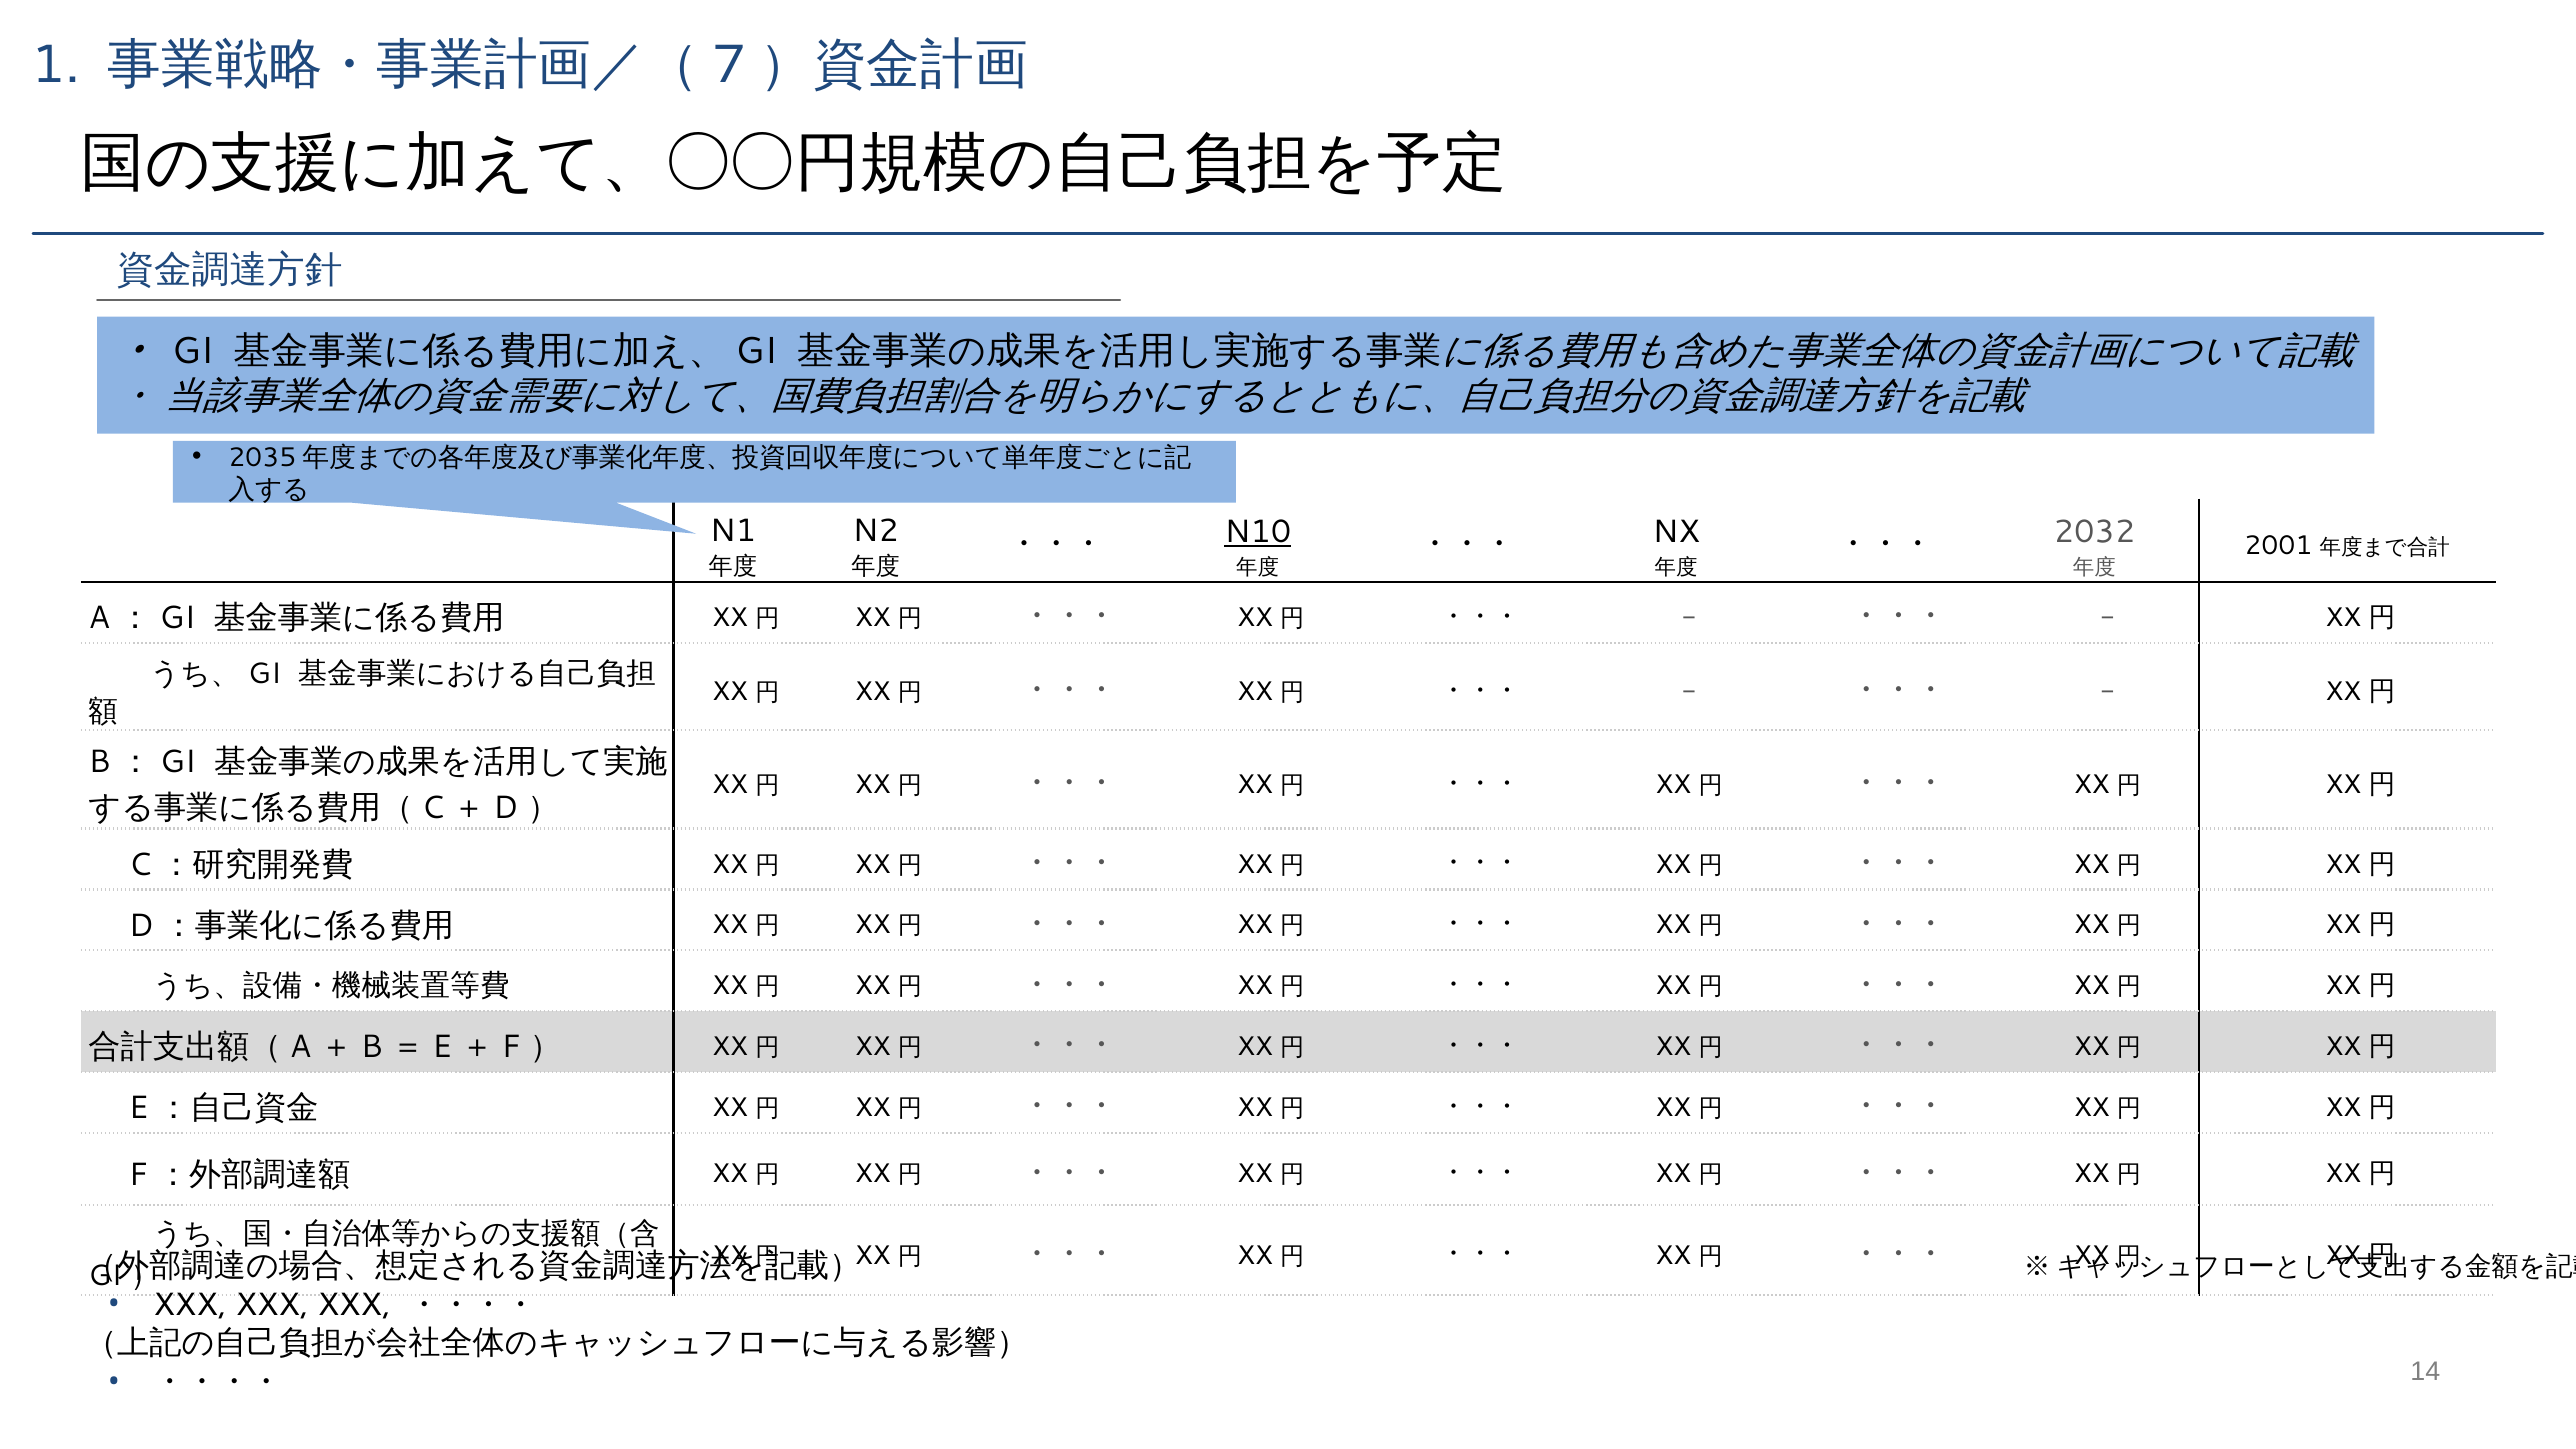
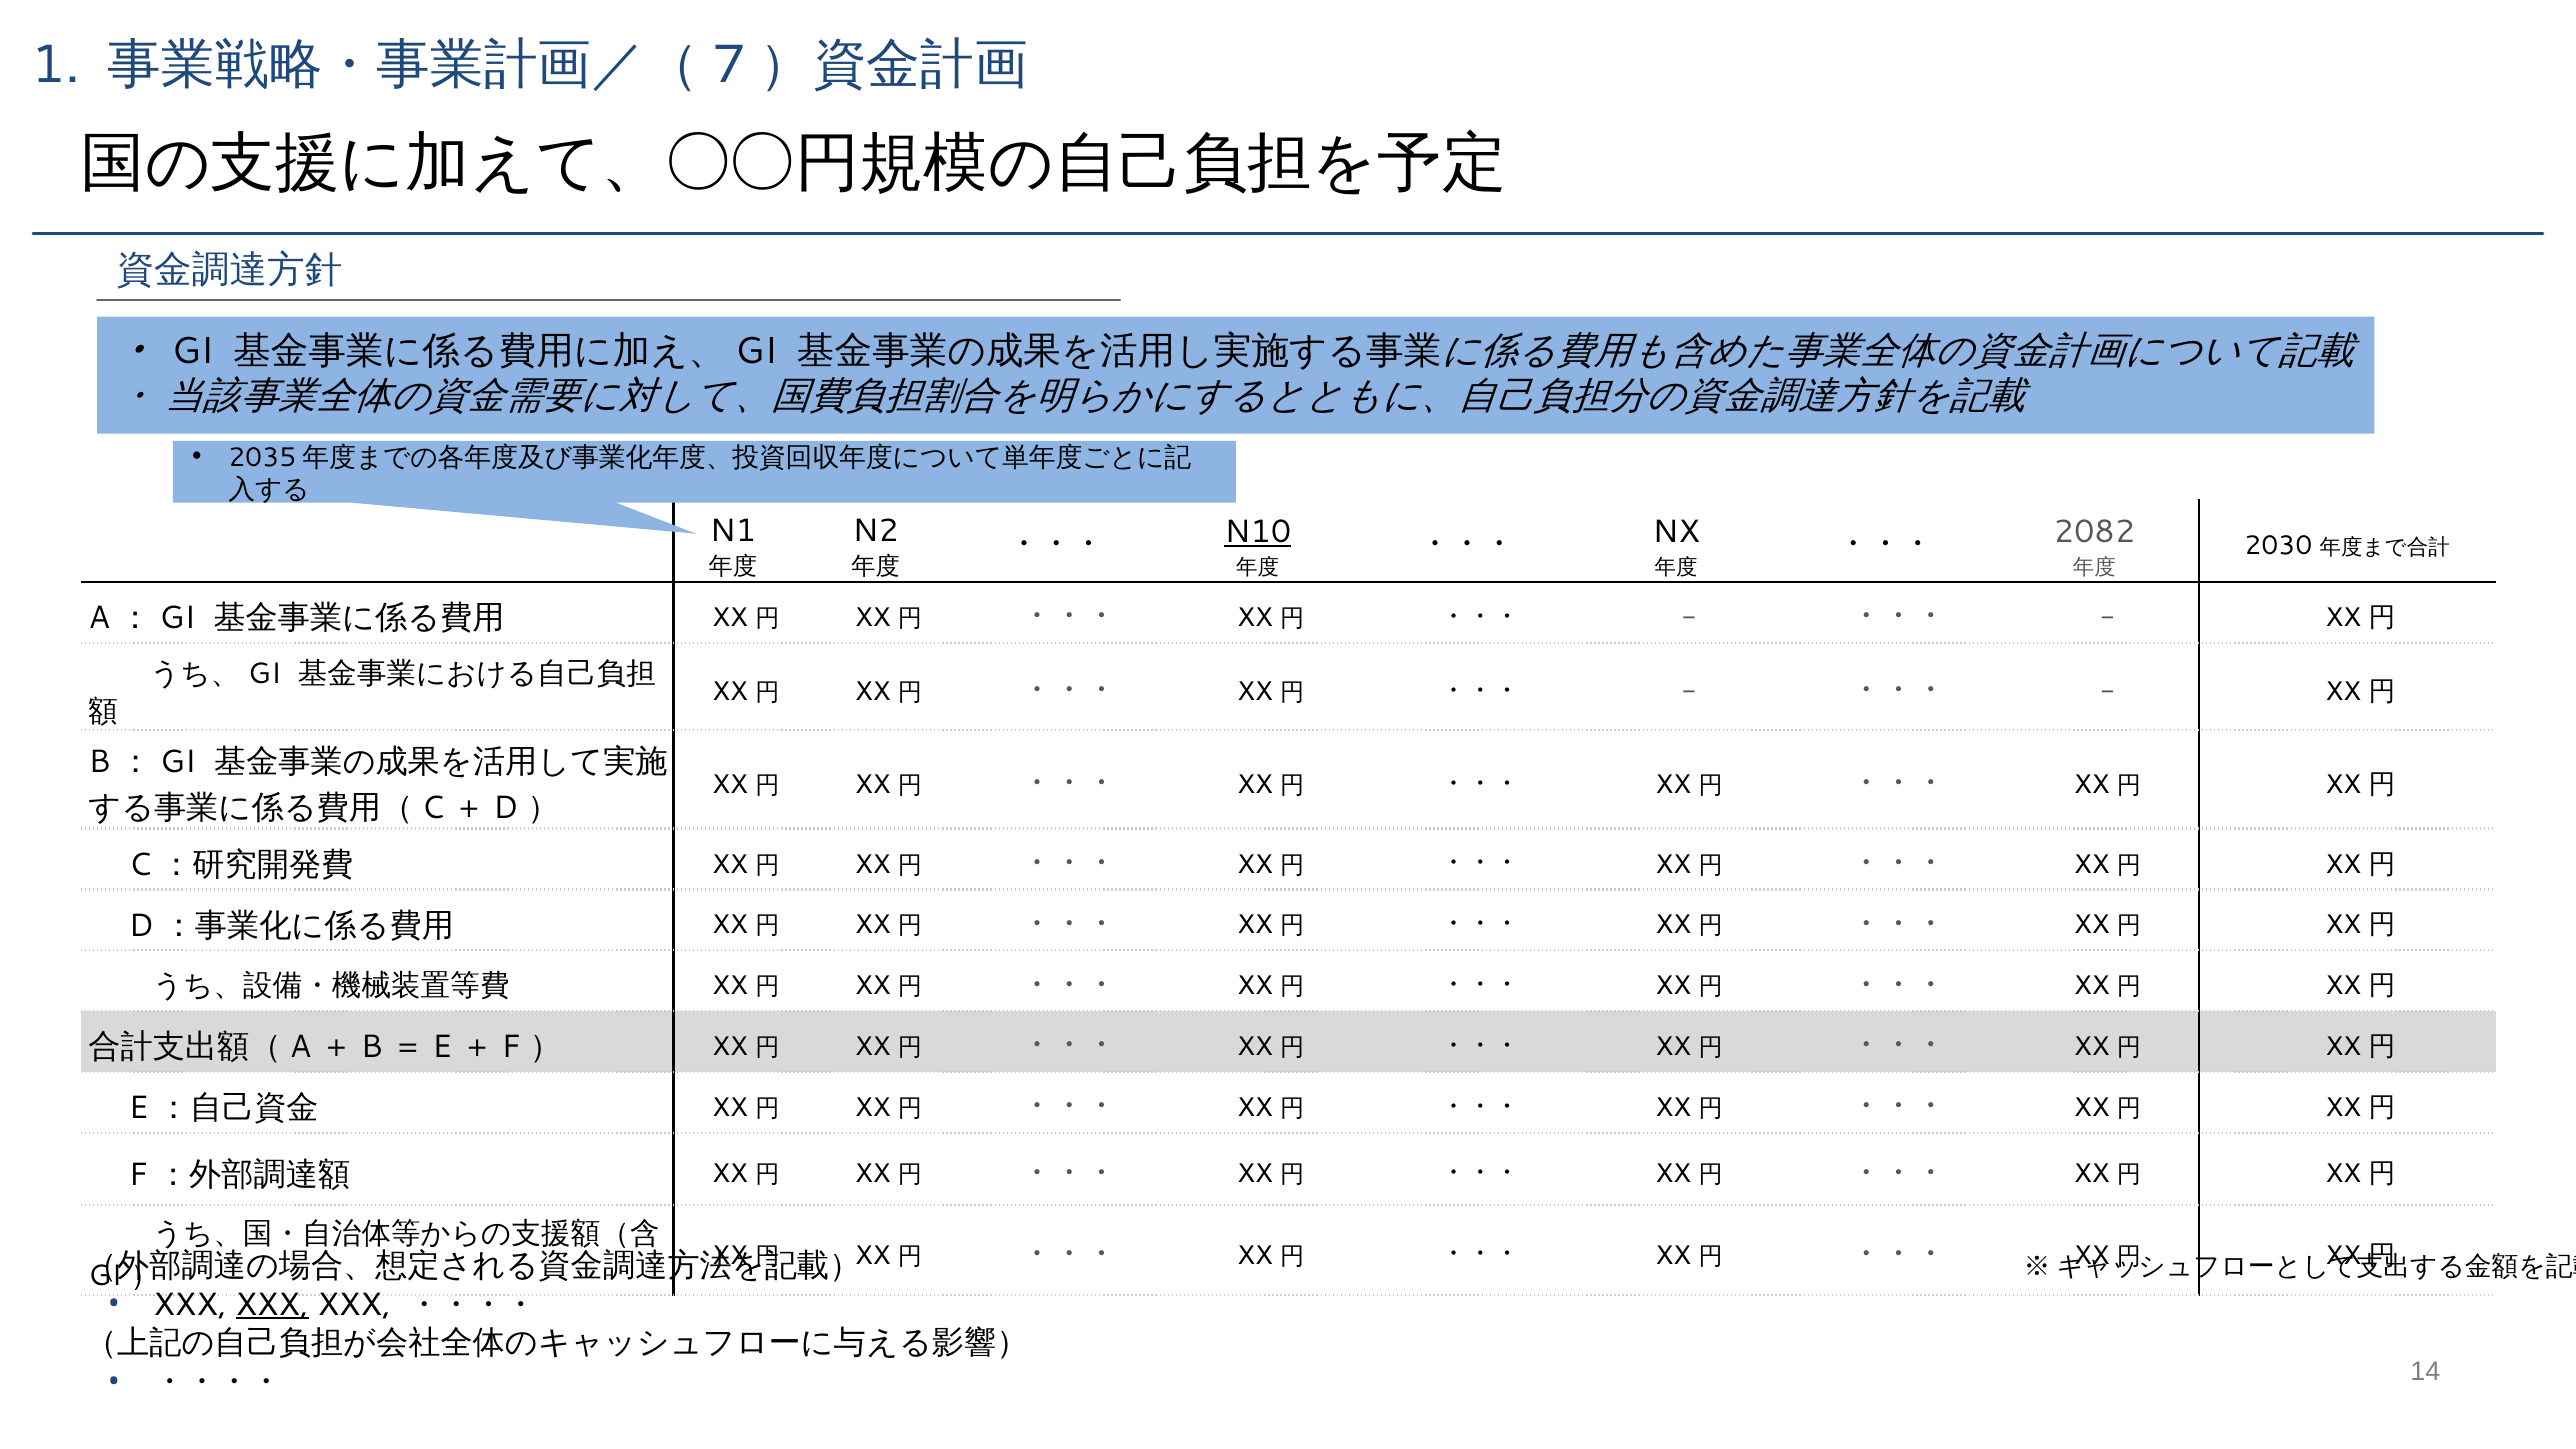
2032: 2032 -> 2082
2001: 2001 -> 2030
XXX at (272, 1305) underline: none -> present
